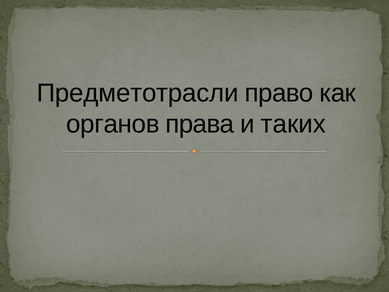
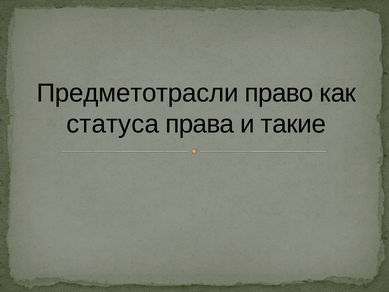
органов: органов -> статуса
таких: таких -> такие
